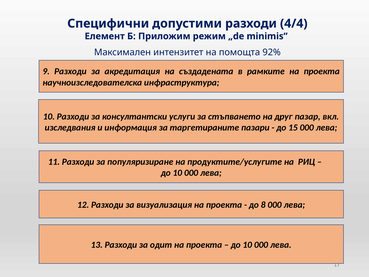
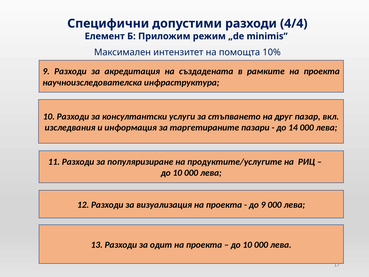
92%: 92% -> 10%
15: 15 -> 14
до 8: 8 -> 9
